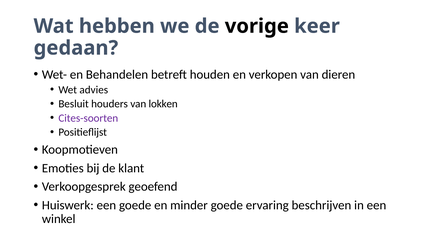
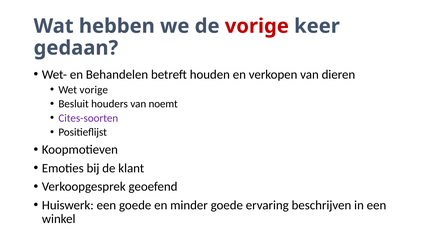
vorige at (257, 26) colour: black -> red
Wet advies: advies -> vorige
lokken: lokken -> noemt
